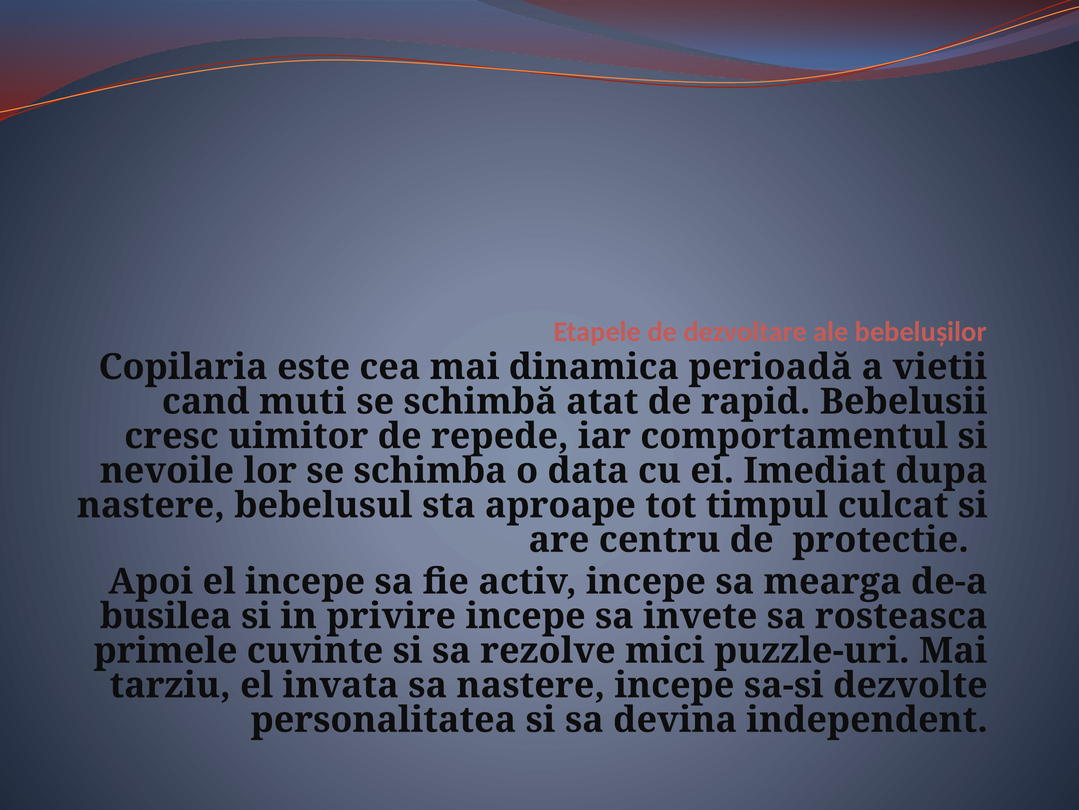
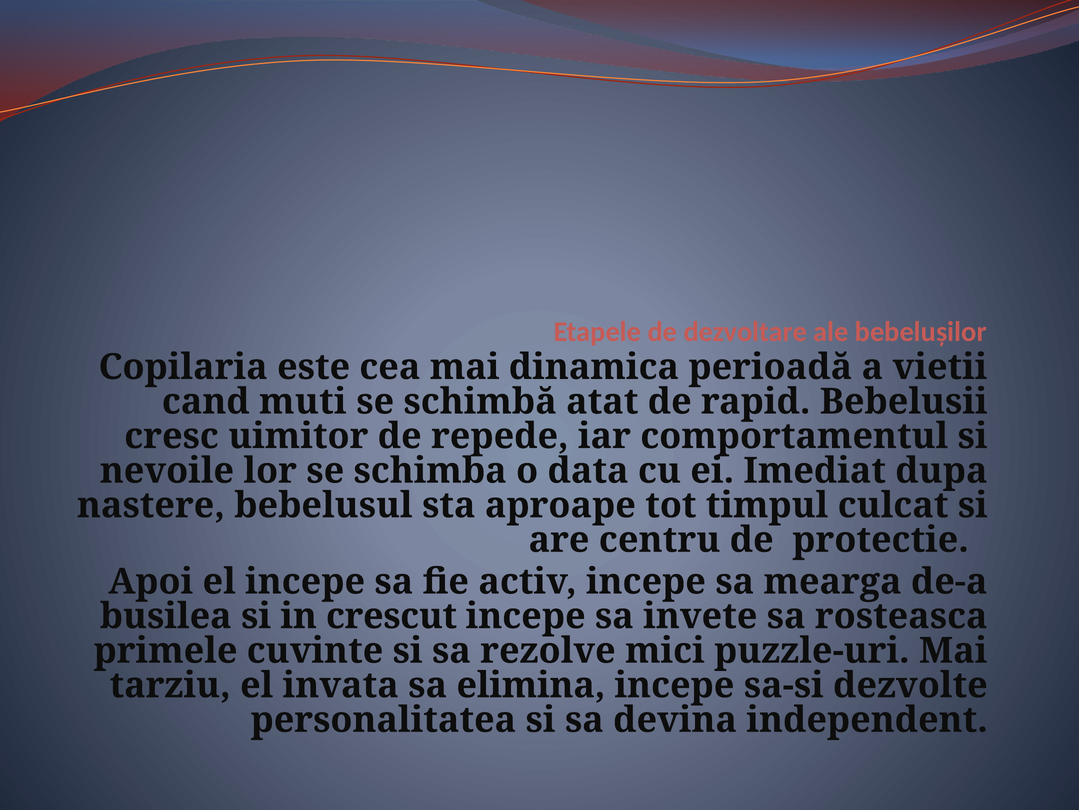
privire: privire -> crescut
sa nastere: nastere -> elimina
